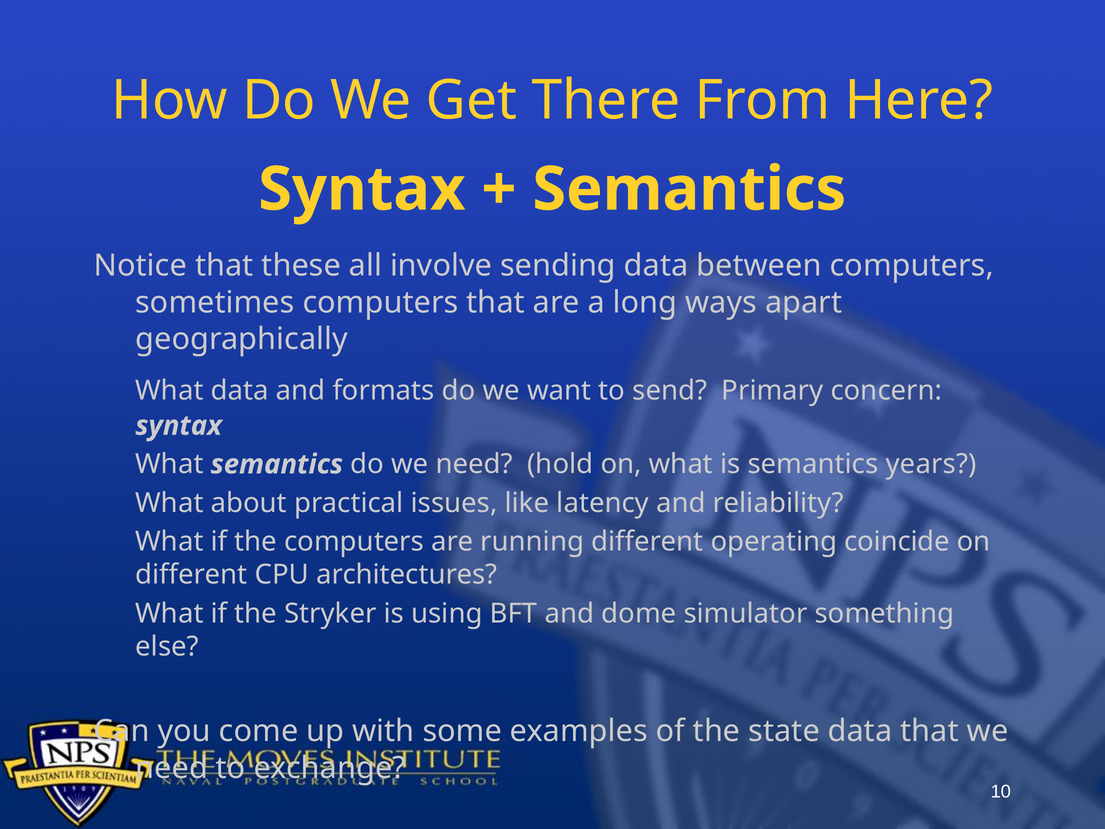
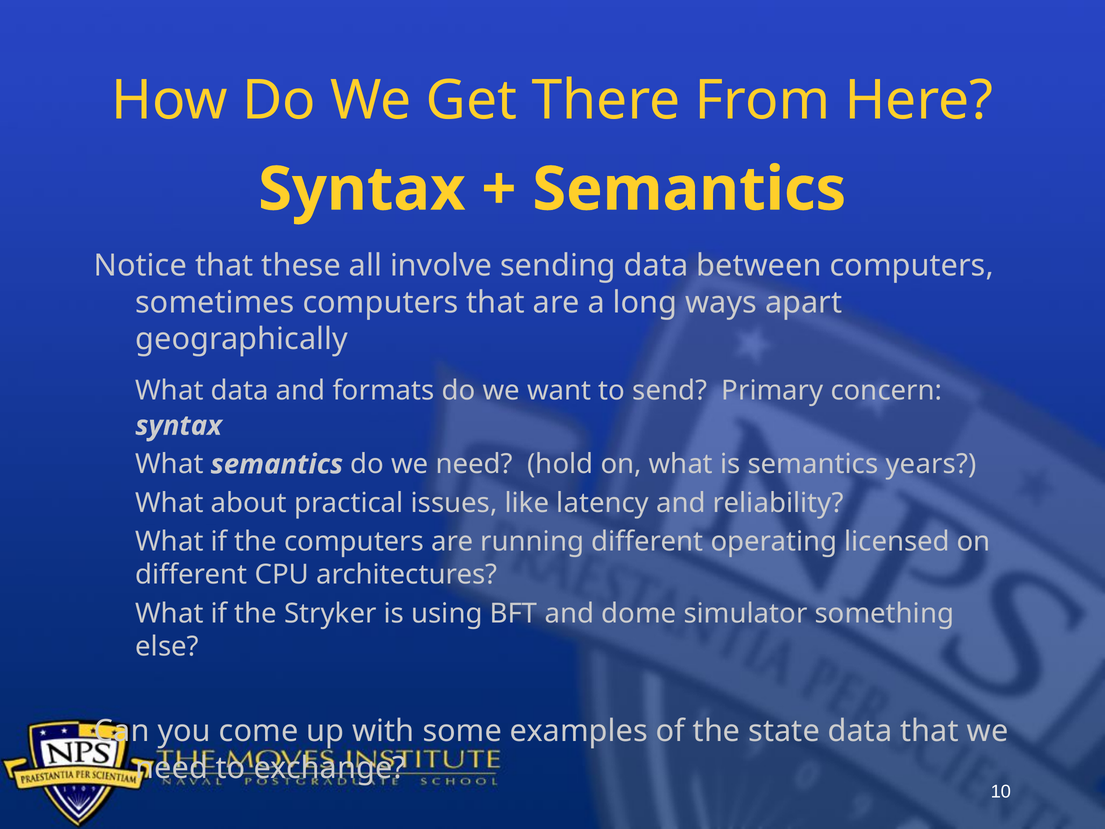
coincide: coincide -> licensed
